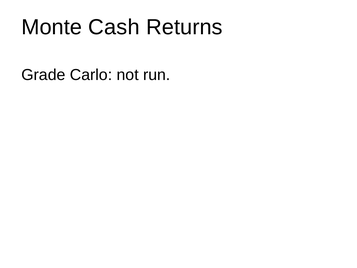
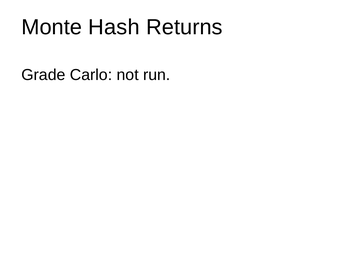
Cash: Cash -> Hash
